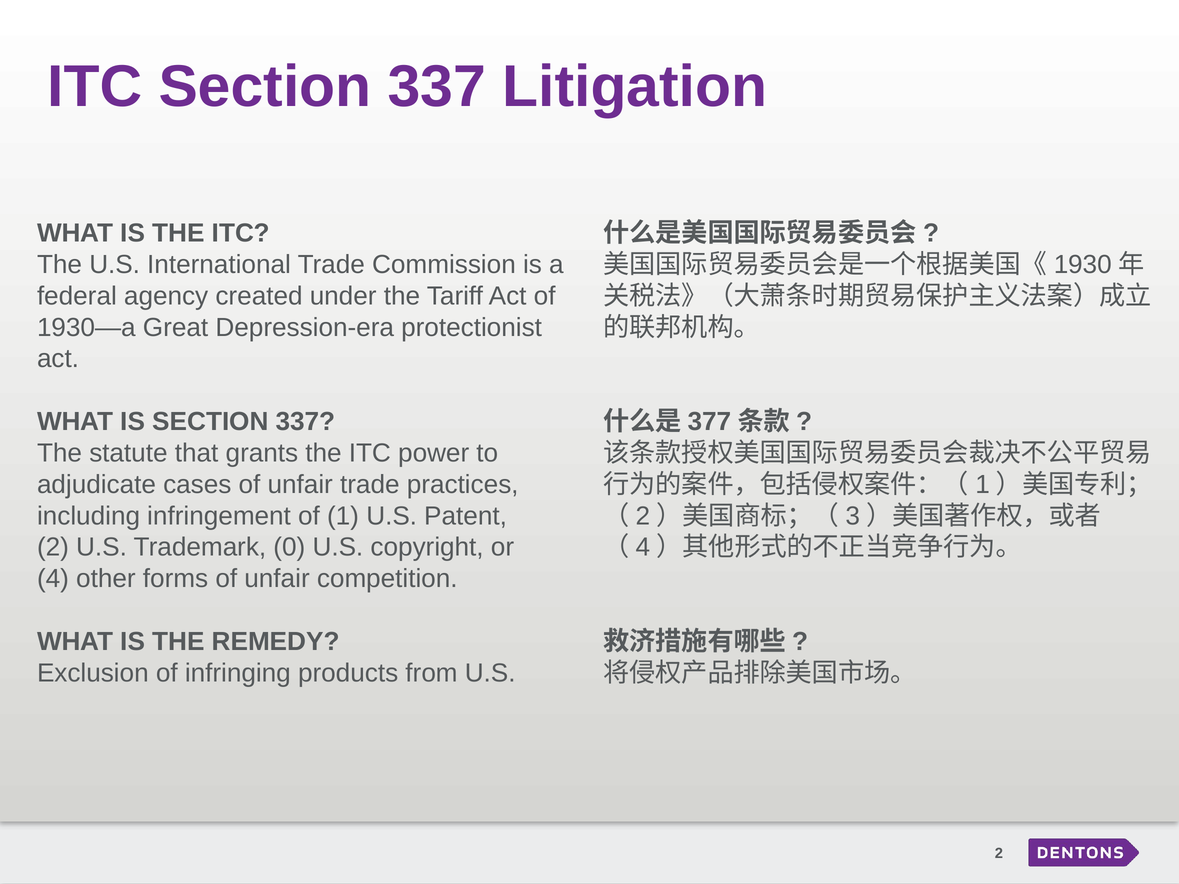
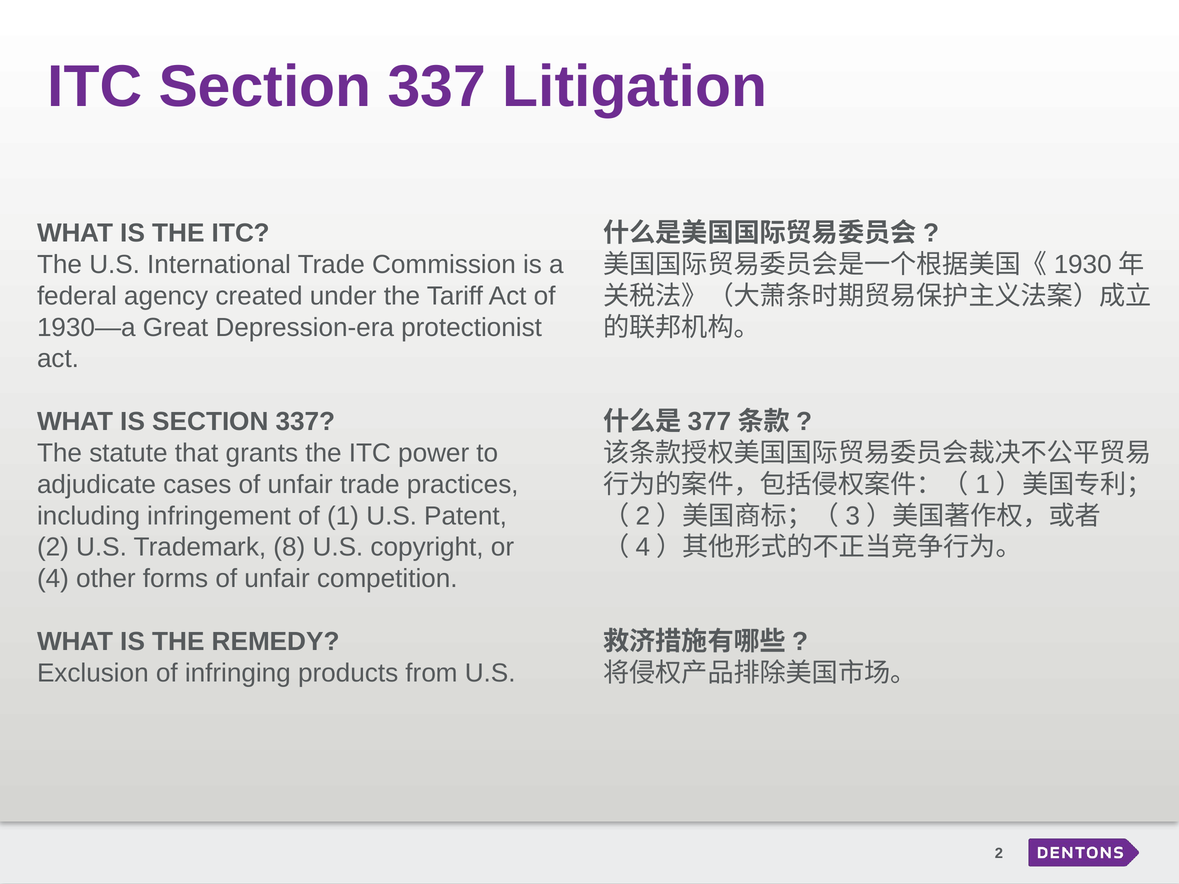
0: 0 -> 8
